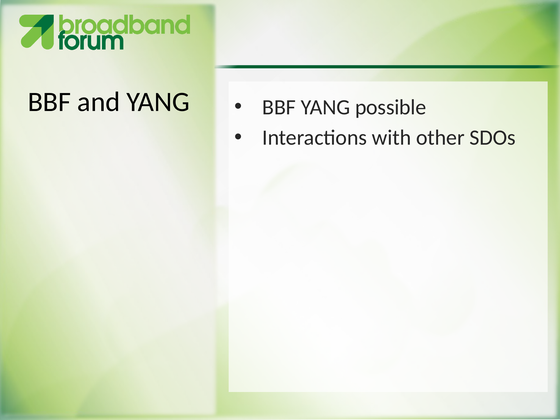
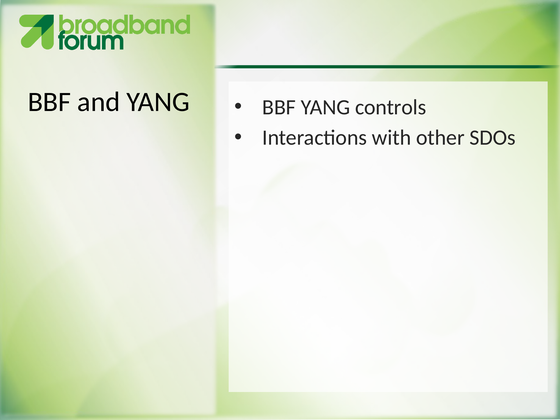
possible: possible -> controls
